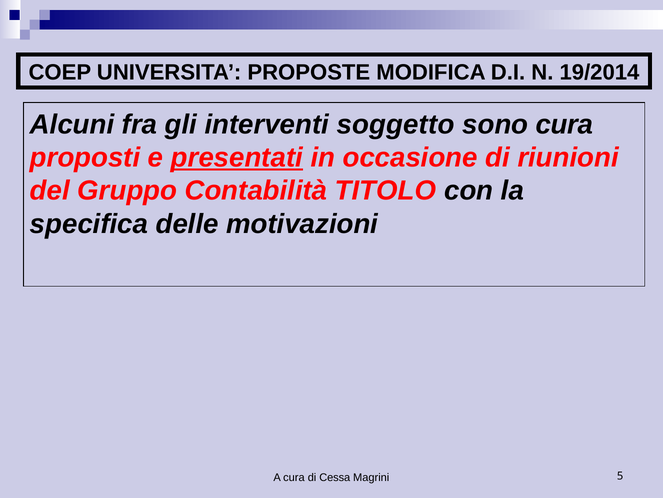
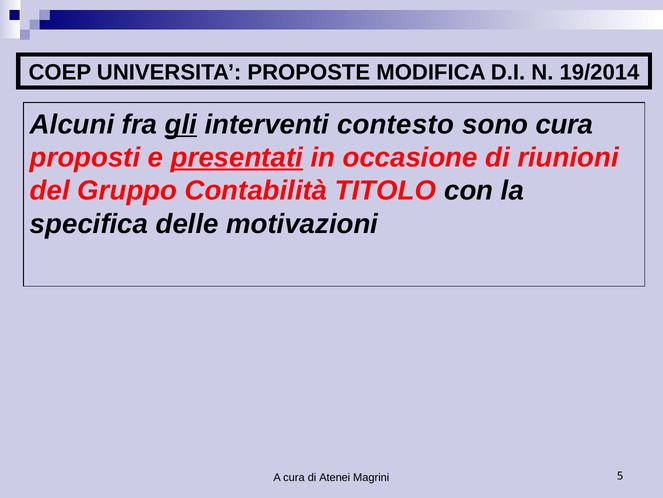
gli underline: none -> present
soggetto: soggetto -> contesto
Cessa: Cessa -> Atenei
